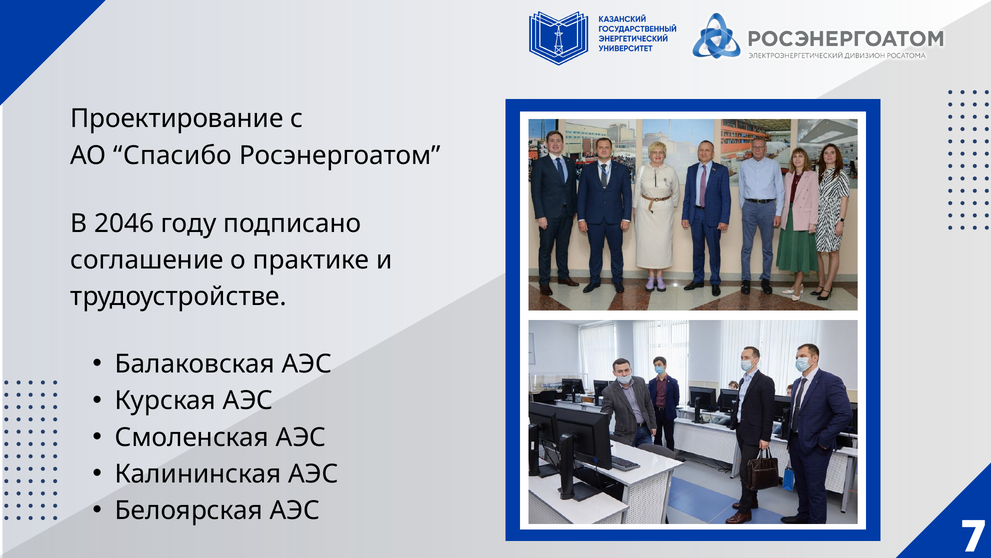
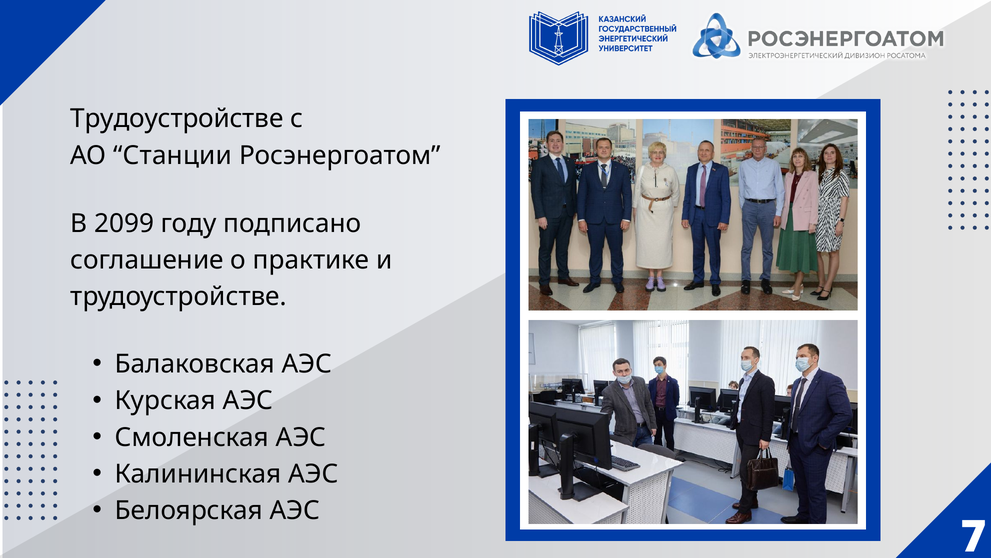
Проектирование at (177, 119): Проектирование -> Трудоустройстве
Спасибо: Спасибо -> Станции
2046: 2046 -> 2099
